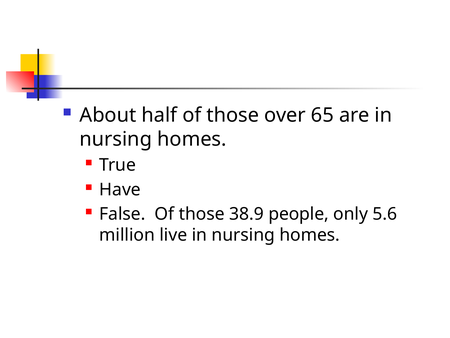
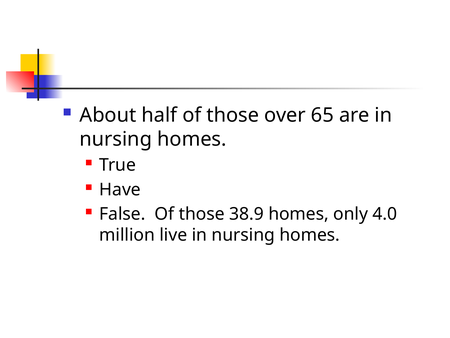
38.9 people: people -> homes
5.6: 5.6 -> 4.0
